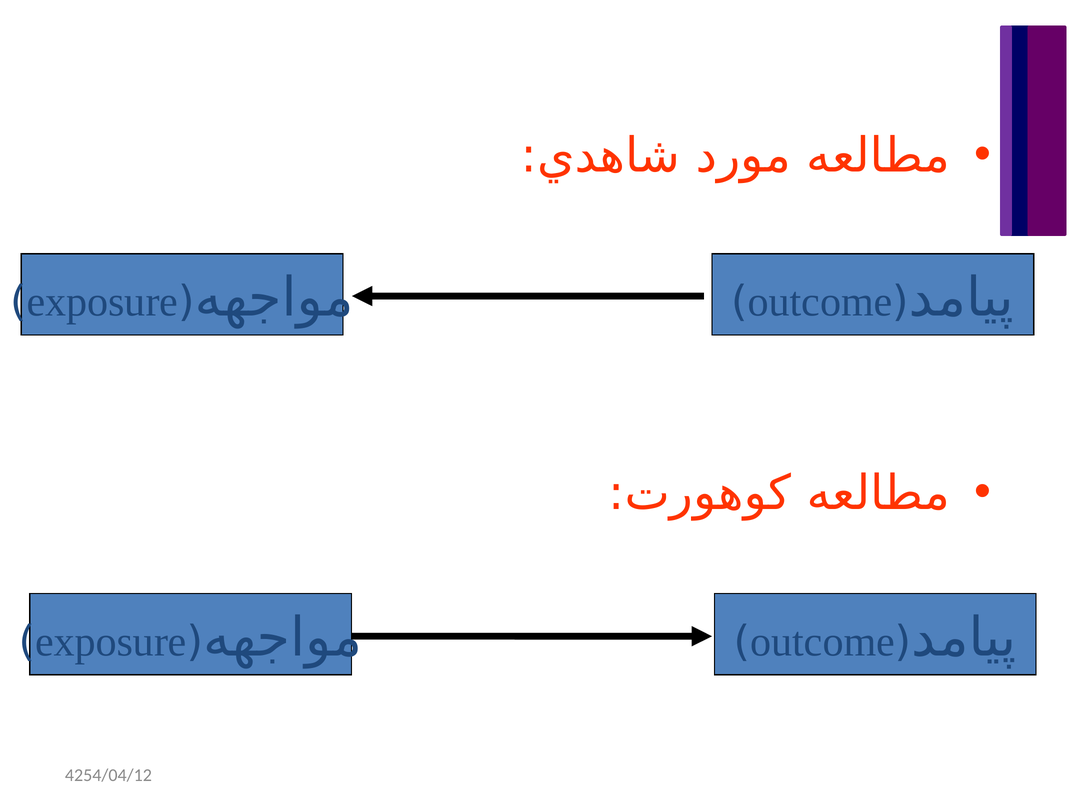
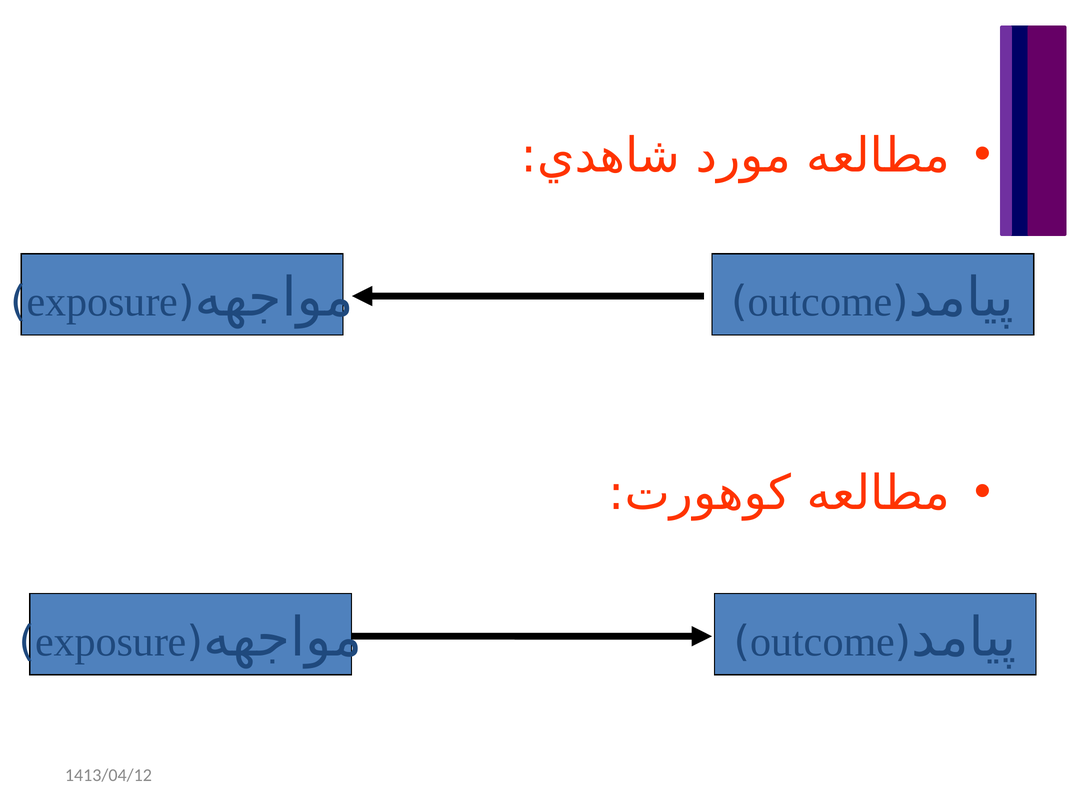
4254/04/12: 4254/04/12 -> 1413/04/12
